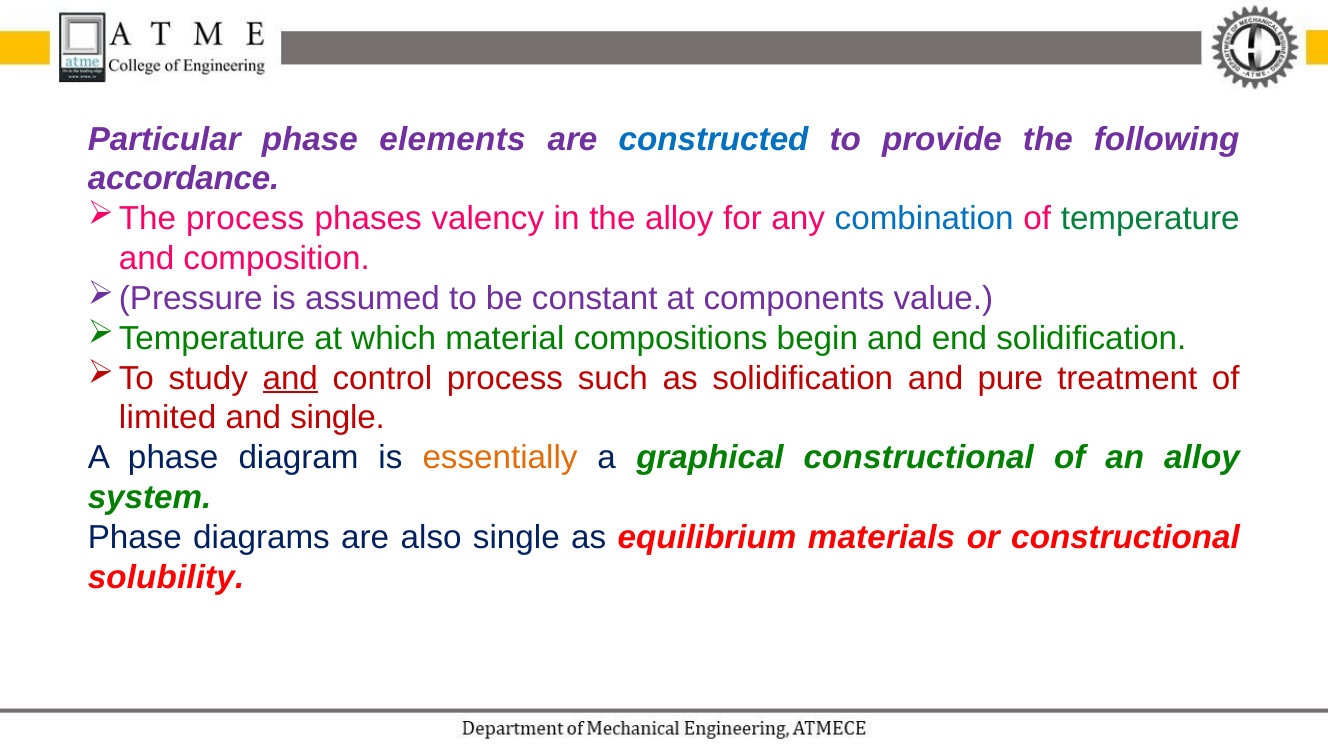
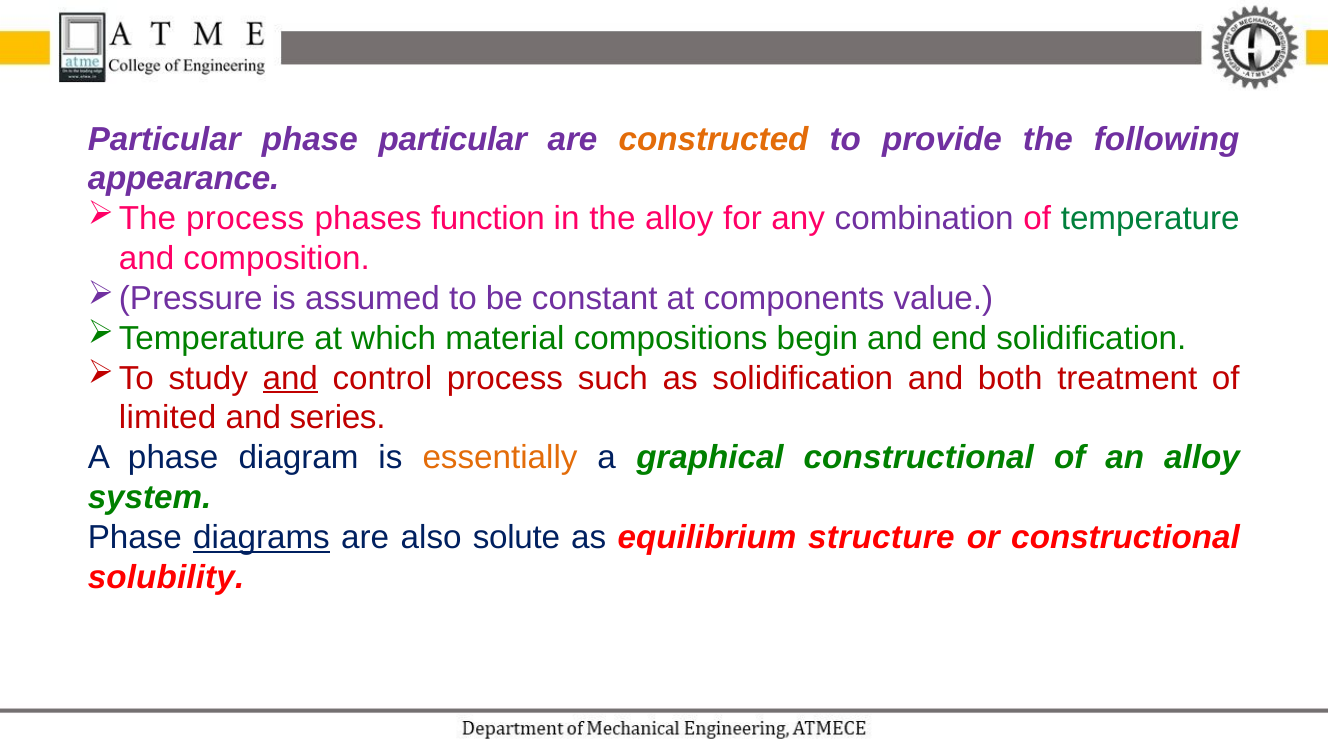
phase elements: elements -> particular
constructed colour: blue -> orange
accordance: accordance -> appearance
valency: valency -> function
combination colour: blue -> purple
pure: pure -> both
and single: single -> series
diagrams underline: none -> present
also single: single -> solute
materials: materials -> structure
